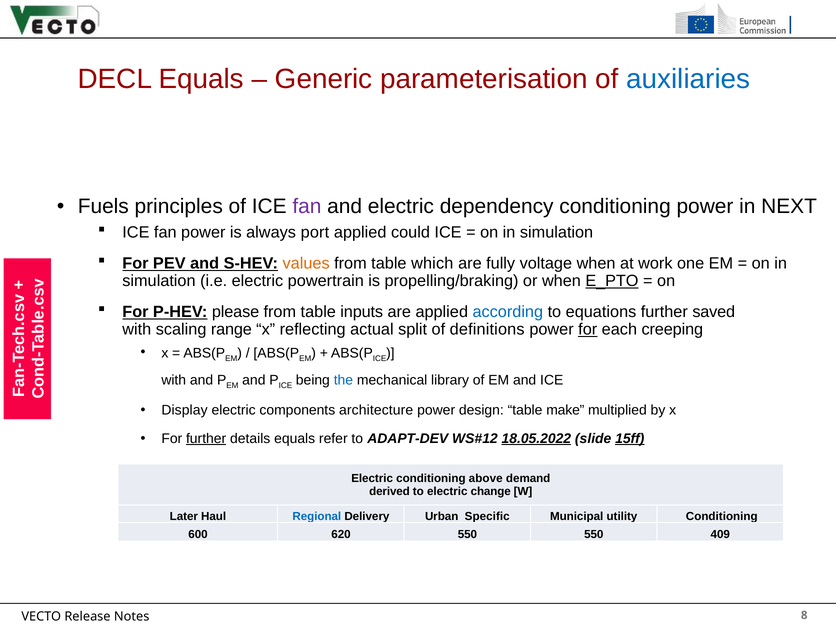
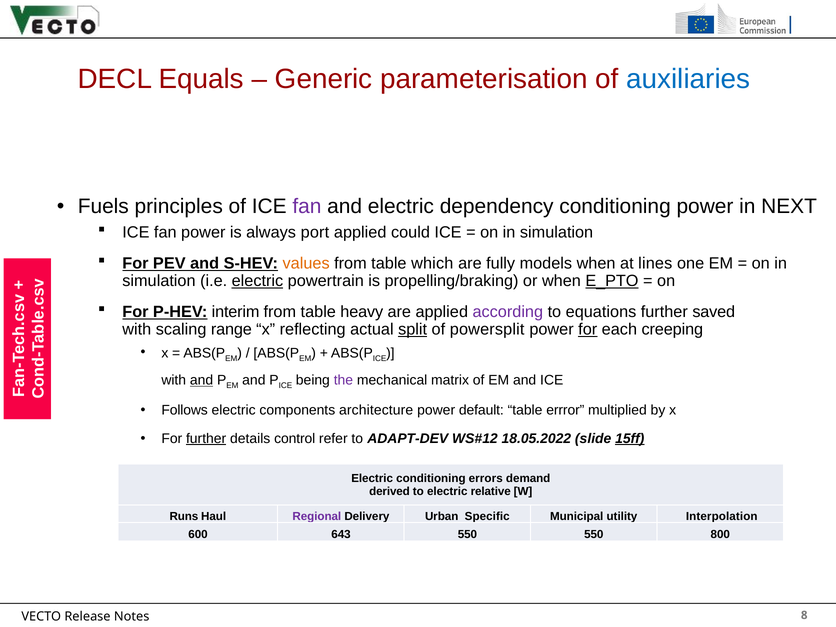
voltage: voltage -> models
work: work -> lines
electric at (257, 281) underline: none -> present
please: please -> interim
inputs: inputs -> heavy
according colour: blue -> purple
split underline: none -> present
definitions: definitions -> powersplit
and at (202, 380) underline: none -> present
the colour: blue -> purple
library: library -> matrix
Display: Display -> Follows
design: design -> default
make: make -> errror
details equals: equals -> control
18.05.2022 underline: present -> none
above: above -> errors
change: change -> relative
Later: Later -> Runs
Regional colour: blue -> purple
utility Conditioning: Conditioning -> Interpolation
620: 620 -> 643
409: 409 -> 800
